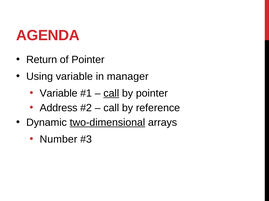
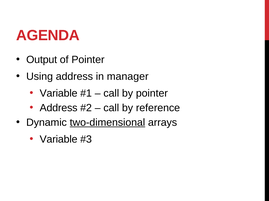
Return: Return -> Output
Using variable: variable -> address
call at (111, 94) underline: present -> none
Number at (58, 140): Number -> Variable
